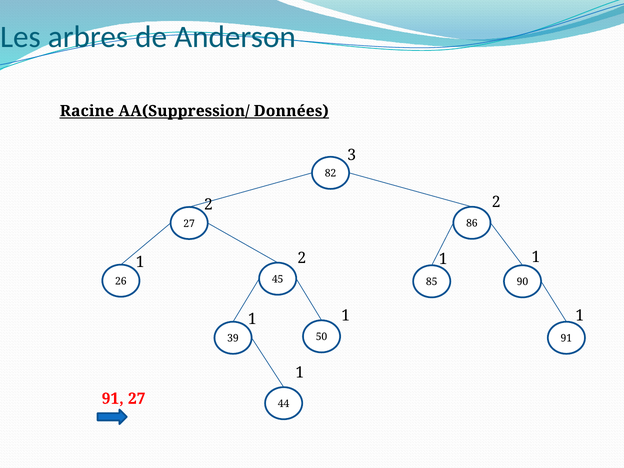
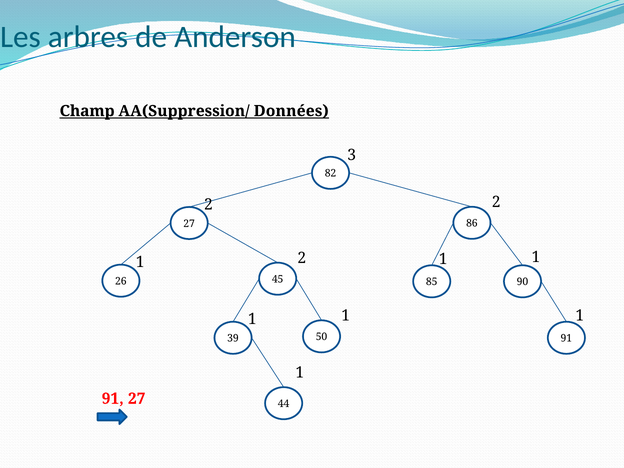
Racine: Racine -> Champ
